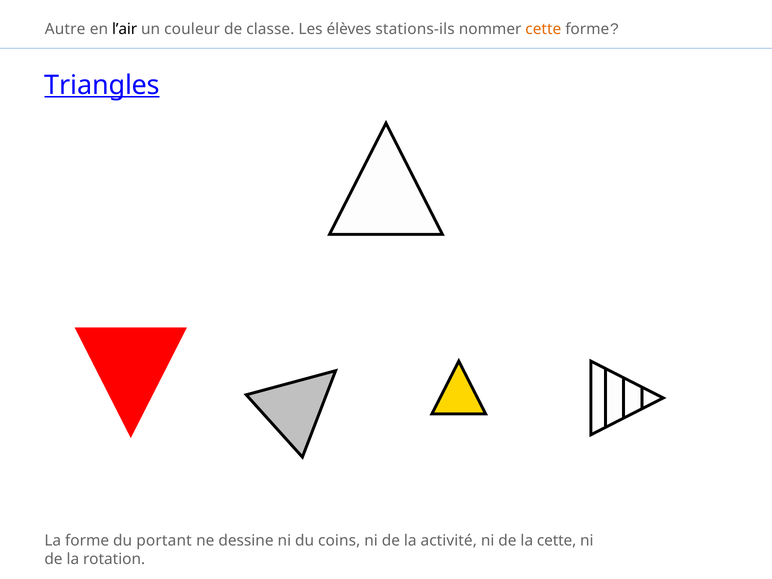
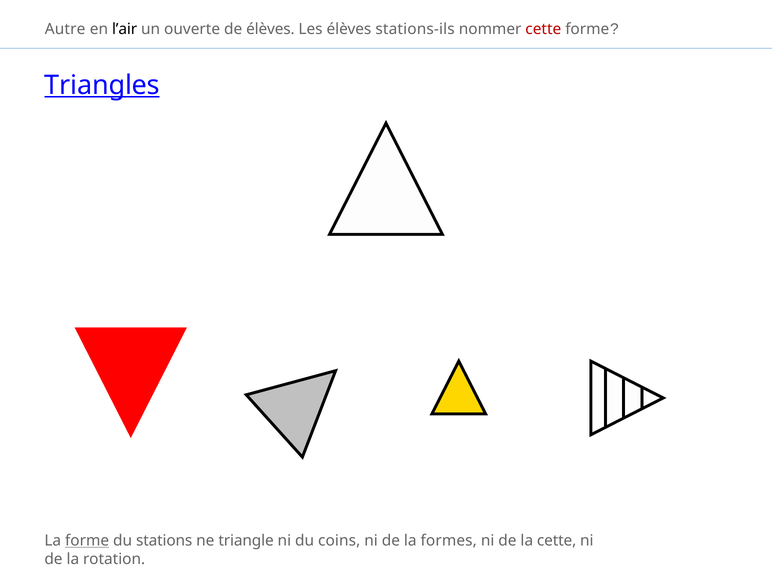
couleur: couleur -> ouverte
de classe: classe -> élèves
cette at (543, 29) colour: orange -> red
forme at (87, 541) underline: none -> present
portant: portant -> stations
dessine: dessine -> triangle
activité: activité -> formes
